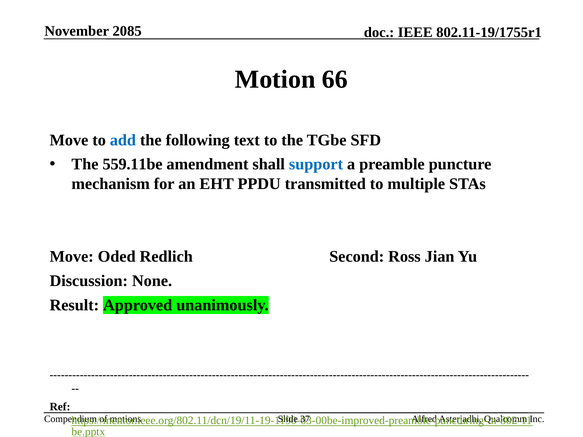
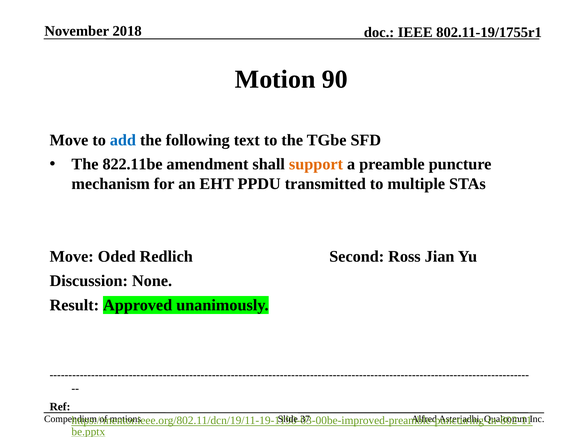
2085: 2085 -> 2018
66: 66 -> 90
559.11be: 559.11be -> 822.11be
support colour: blue -> orange
